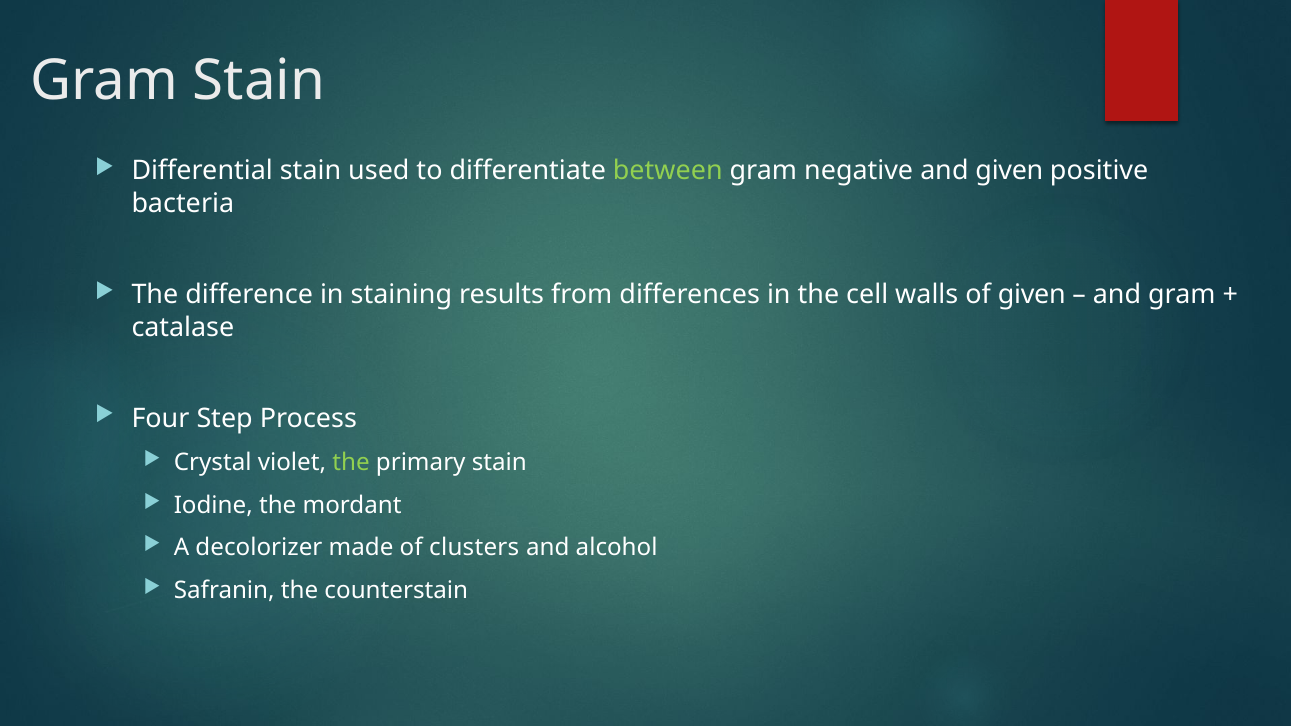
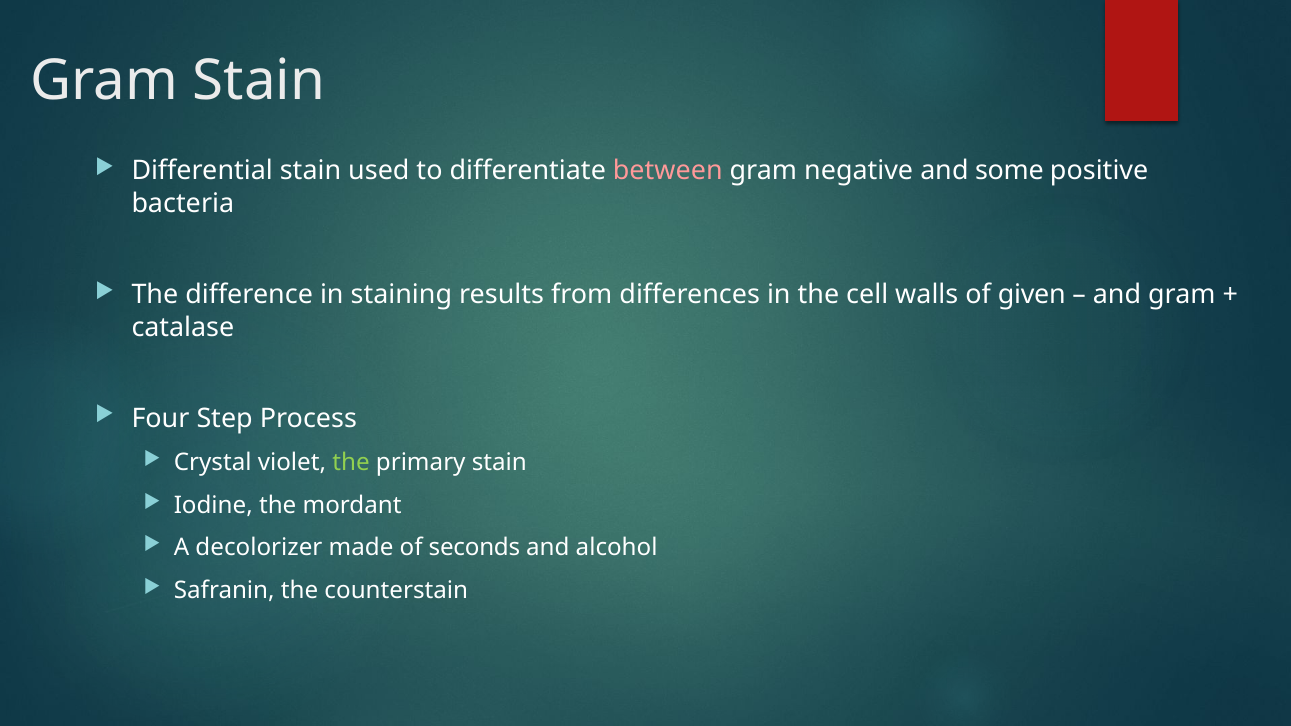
between colour: light green -> pink
and given: given -> some
clusters: clusters -> seconds
